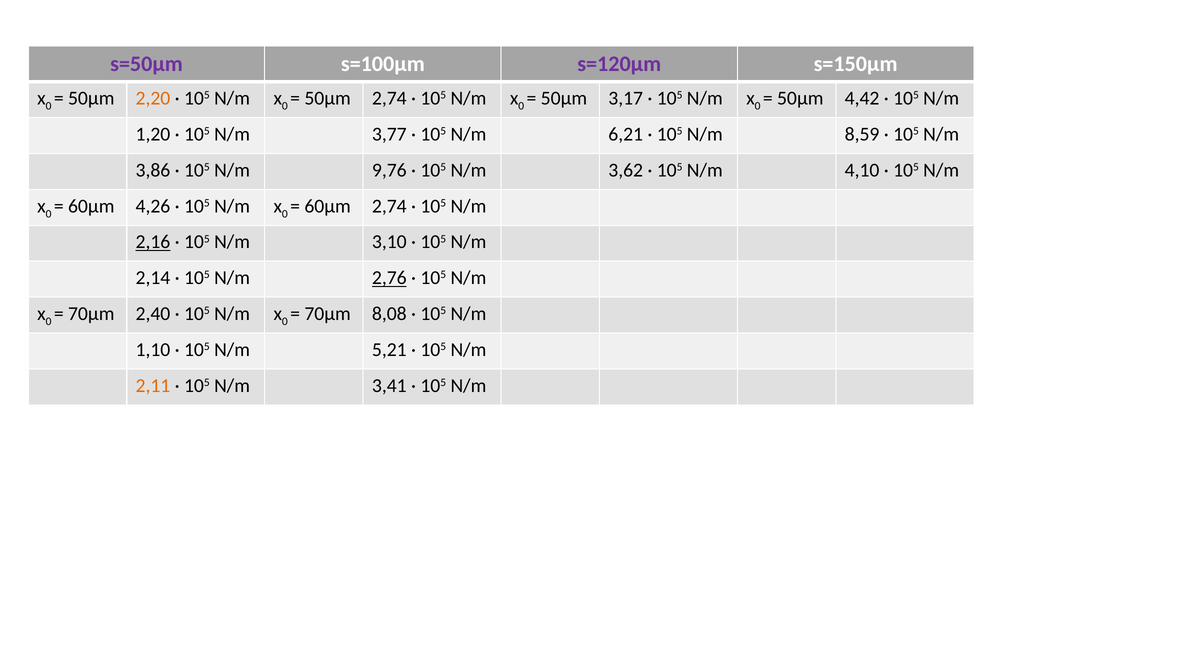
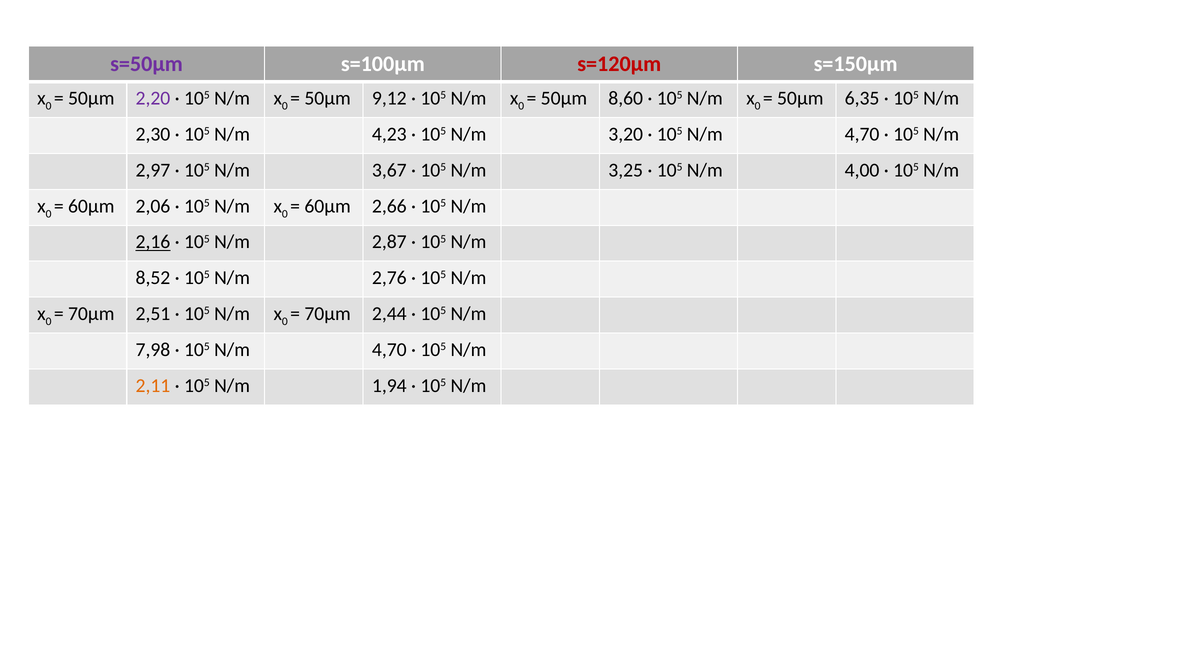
s=120μm colour: purple -> red
2,20 colour: orange -> purple
50μm 2,74: 2,74 -> 9,12
3,17: 3,17 -> 8,60
4,42: 4,42 -> 6,35
1,20: 1,20 -> 2,30
3,77: 3,77 -> 4,23
6,21: 6,21 -> 3,20
8,59 at (862, 134): 8,59 -> 4,70
3,86: 3,86 -> 2,97
9,76: 9,76 -> 3,67
3,62: 3,62 -> 3,25
4,10: 4,10 -> 4,00
4,26: 4,26 -> 2,06
60μm 2,74: 2,74 -> 2,66
3,10: 3,10 -> 2,87
2,14: 2,14 -> 8,52
2,76 underline: present -> none
2,40: 2,40 -> 2,51
8,08: 8,08 -> 2,44
1,10: 1,10 -> 7,98
5,21 at (389, 350): 5,21 -> 4,70
3,41: 3,41 -> 1,94
